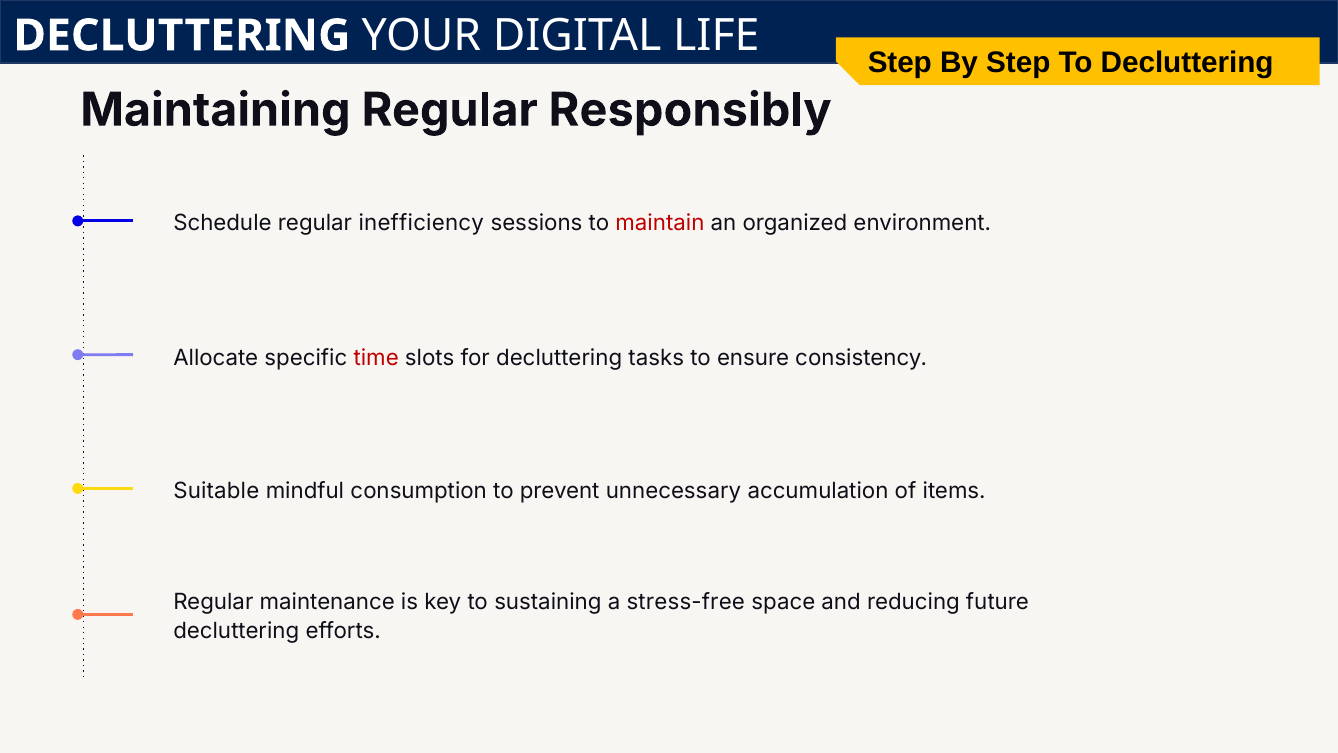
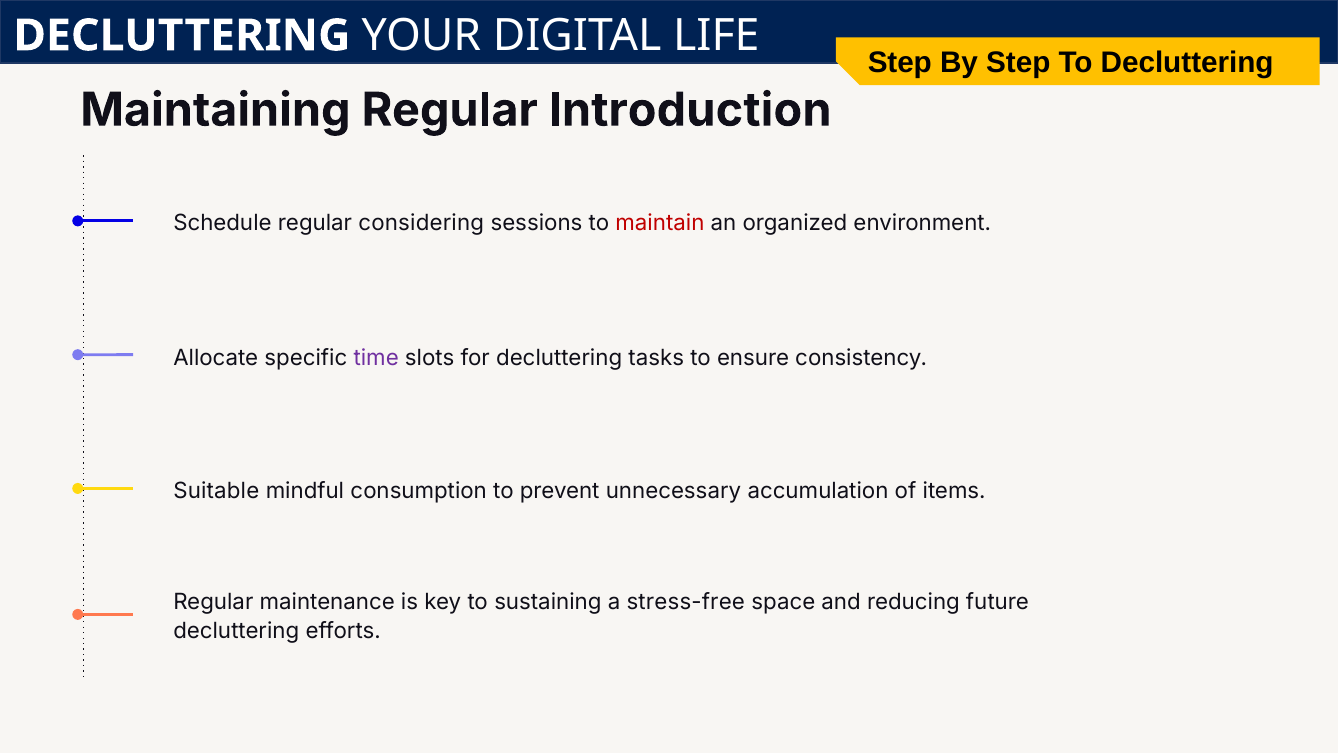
Responsibly: Responsibly -> Introduction
inefficiency: inefficiency -> considering
time colour: red -> purple
